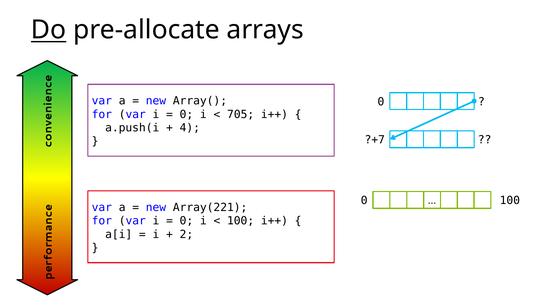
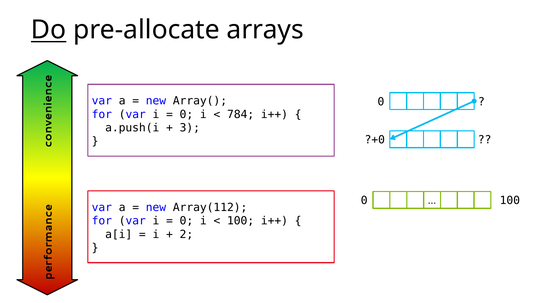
705: 705 -> 784
4: 4 -> 3
?+7: ?+7 -> ?+0
Array(221: Array(221 -> Array(112
